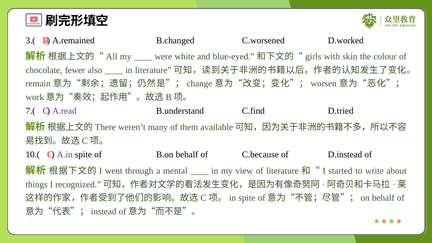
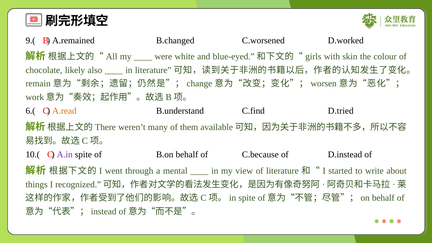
3.(: 3.( -> 9.(
fewer: fewer -> likely
7.(: 7.( -> 6.(
A.read colour: purple -> orange
